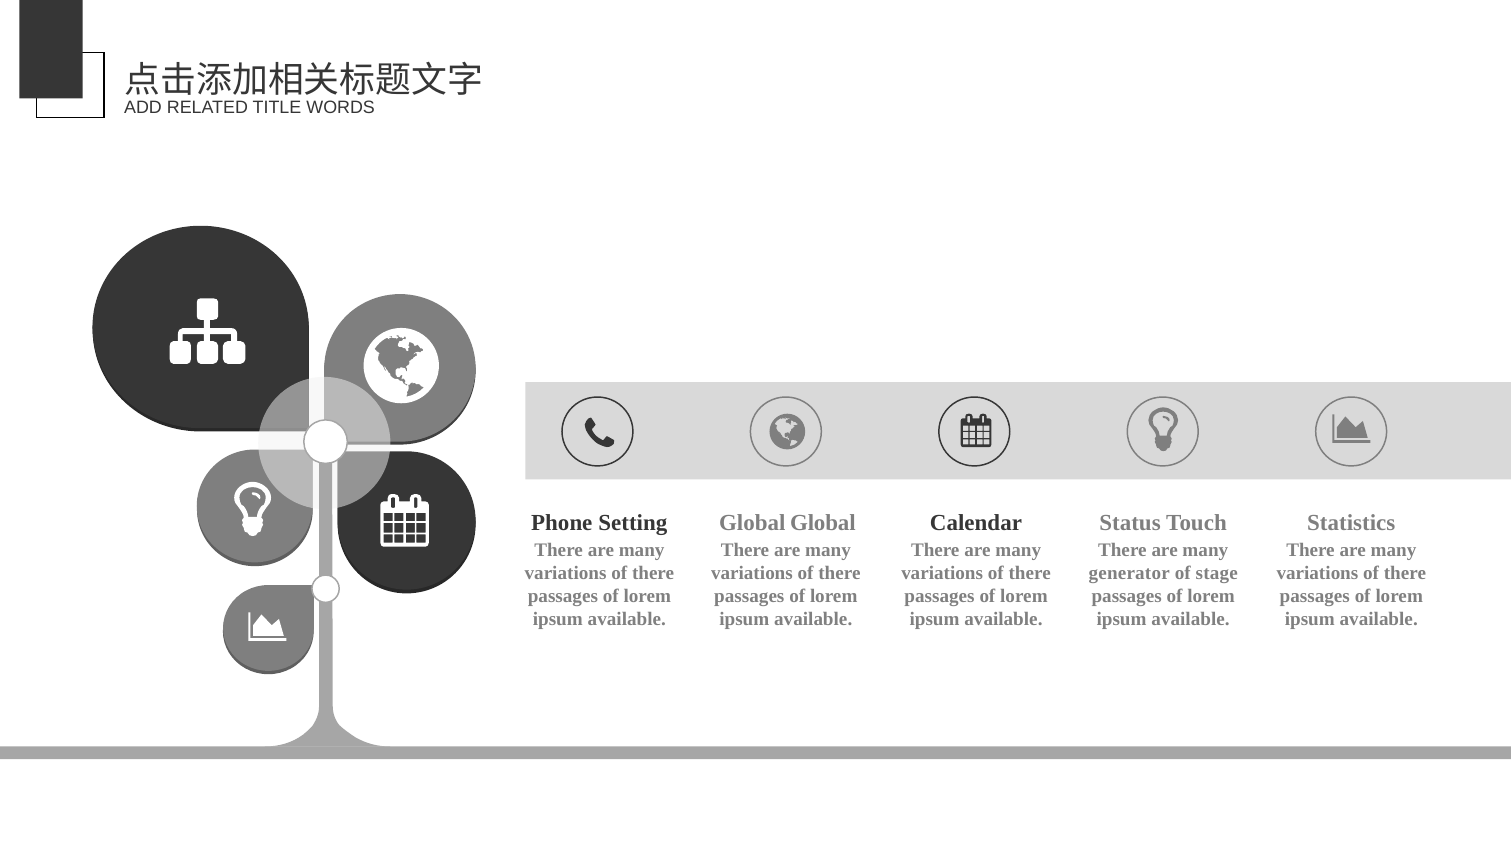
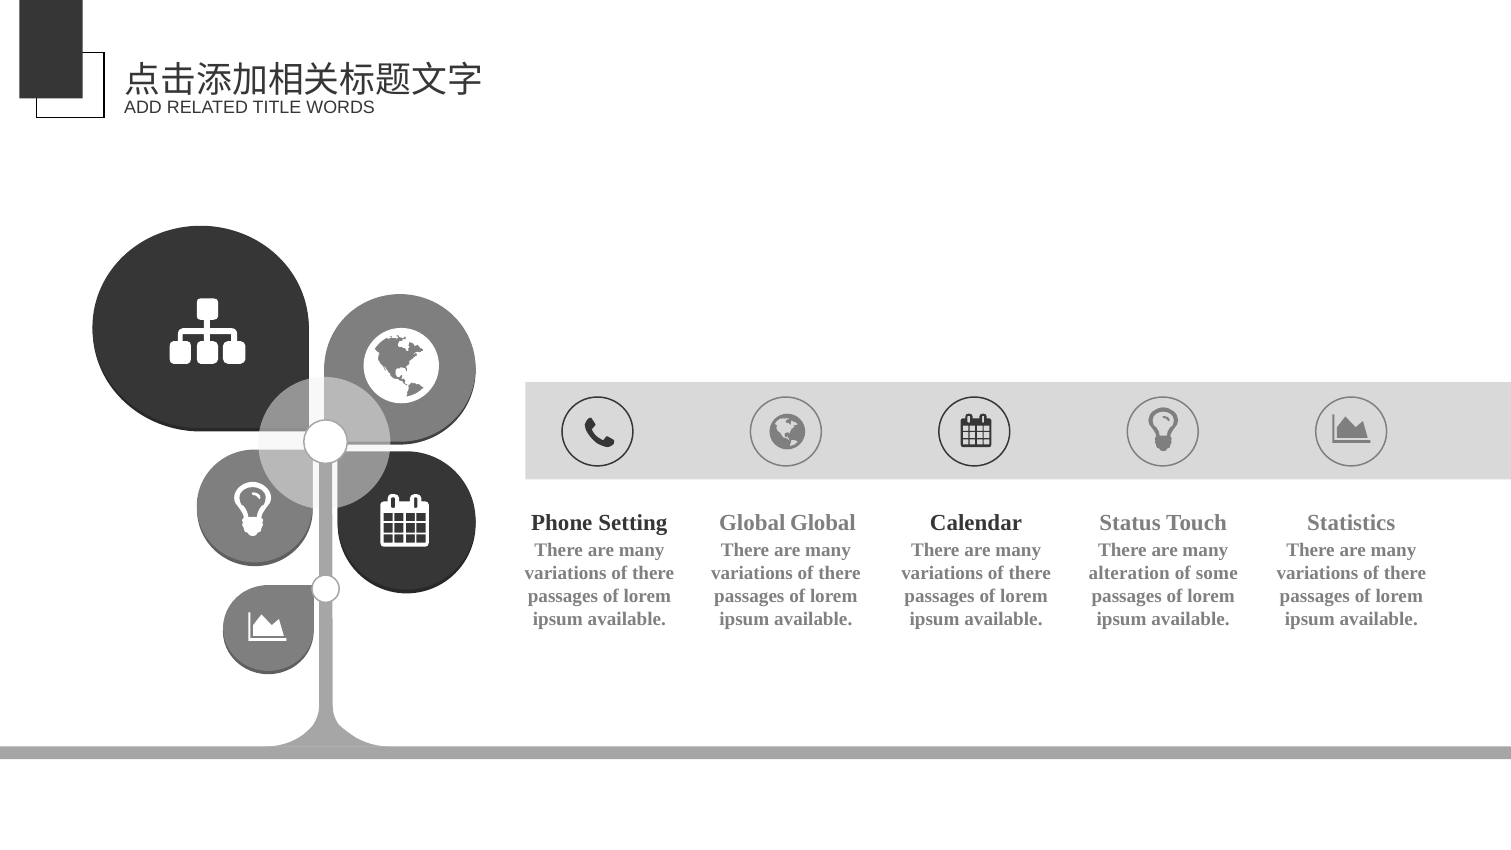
generator: generator -> alteration
stage: stage -> some
